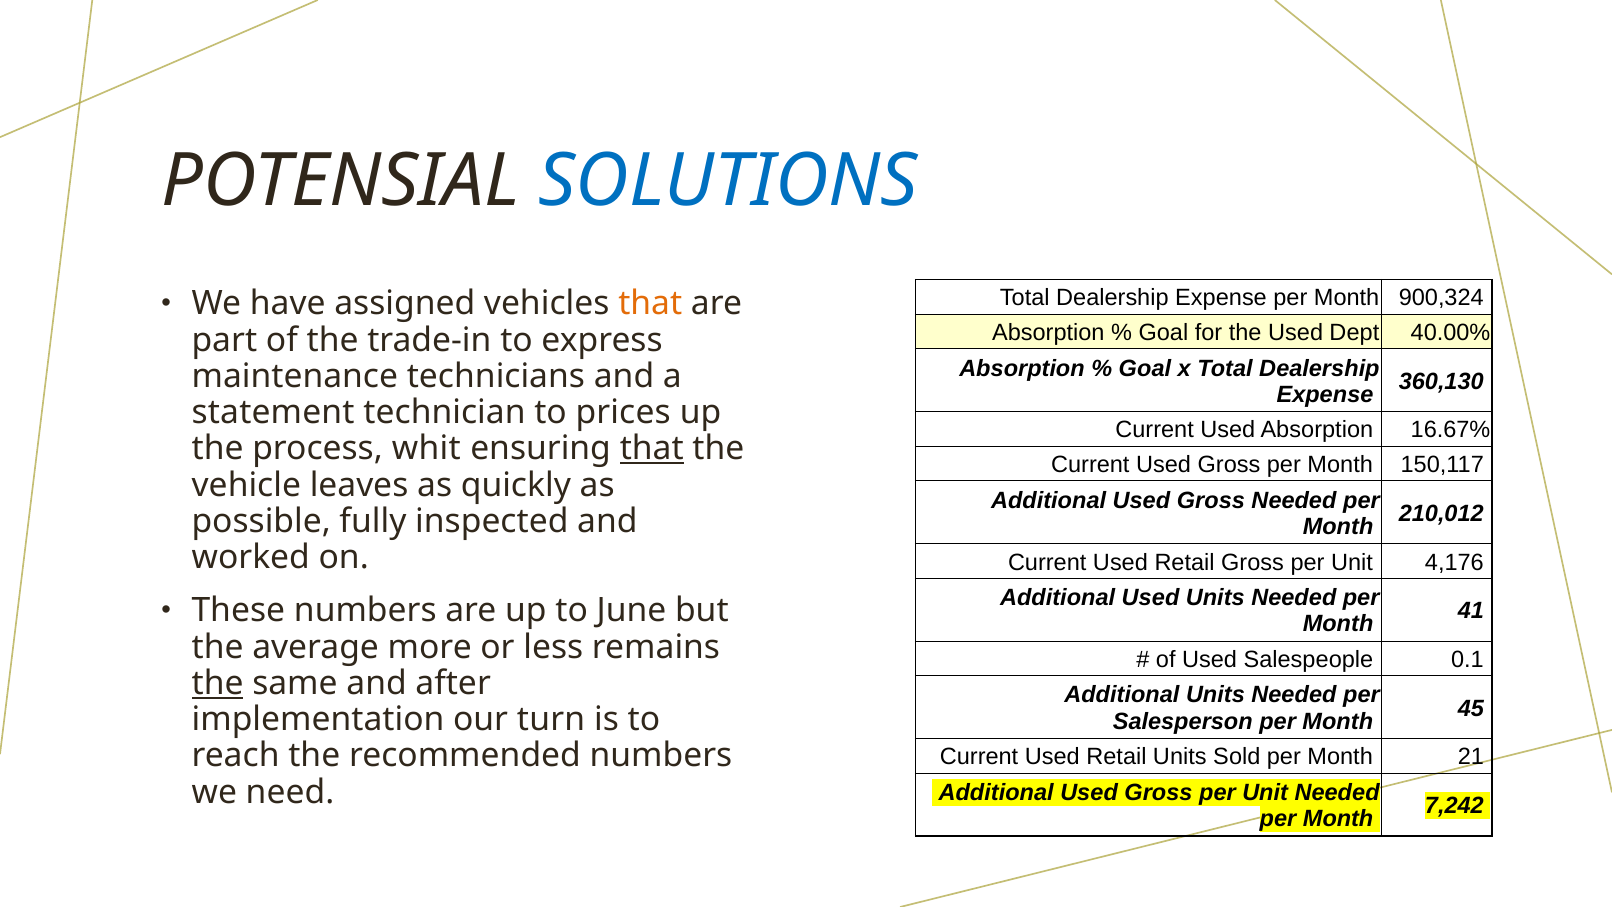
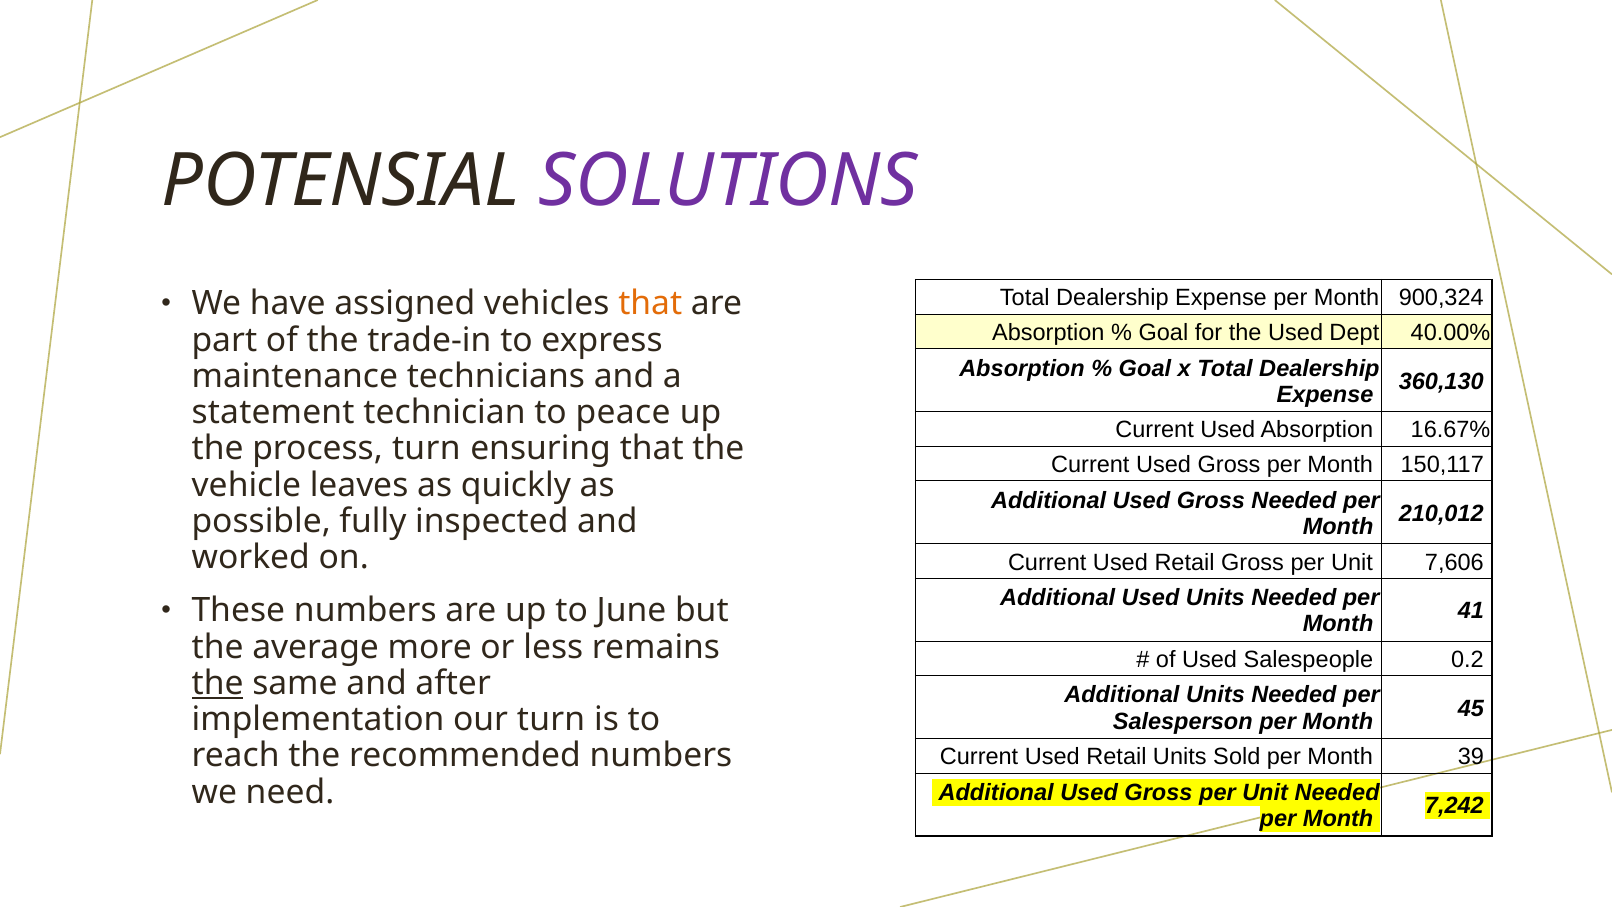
SOLUTIONS colour: blue -> purple
prices: prices -> peace
process whit: whit -> turn
that at (652, 449) underline: present -> none
4,176: 4,176 -> 7,606
0.1: 0.1 -> 0.2
21: 21 -> 39
